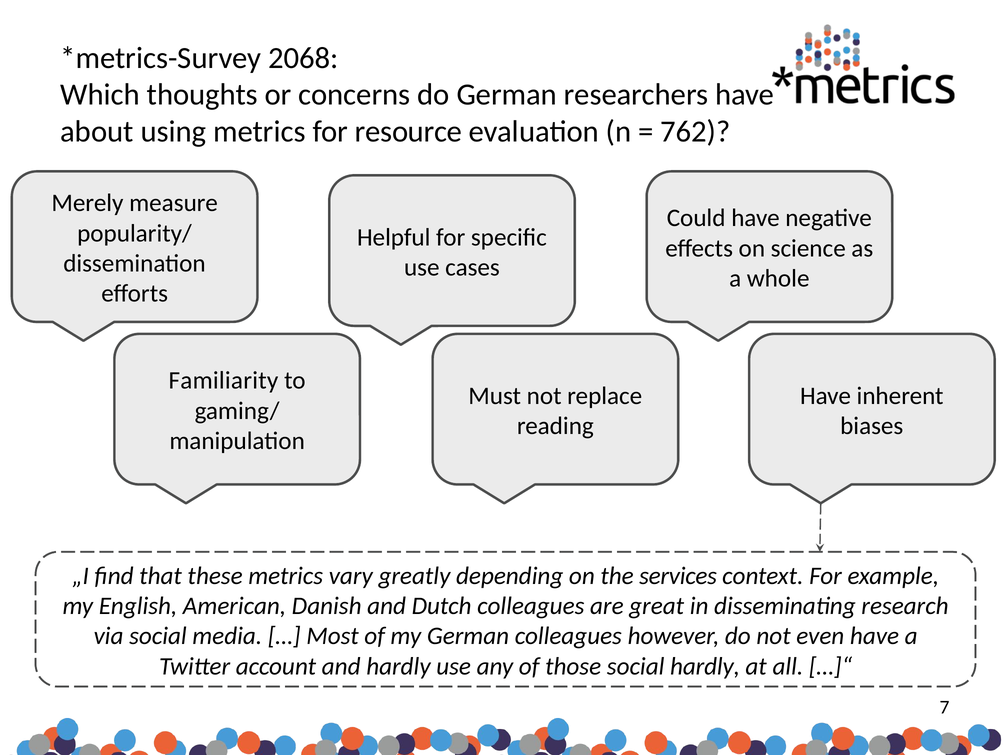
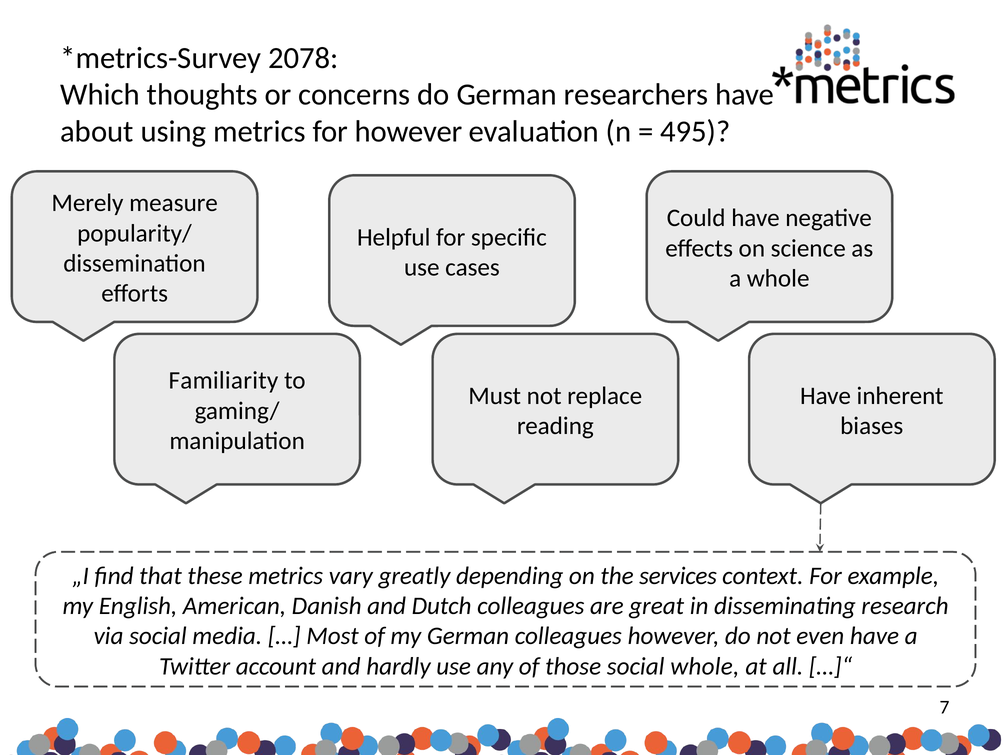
2068: 2068 -> 2078
for resource: resource -> however
762: 762 -> 495
social hardly: hardly -> whole
